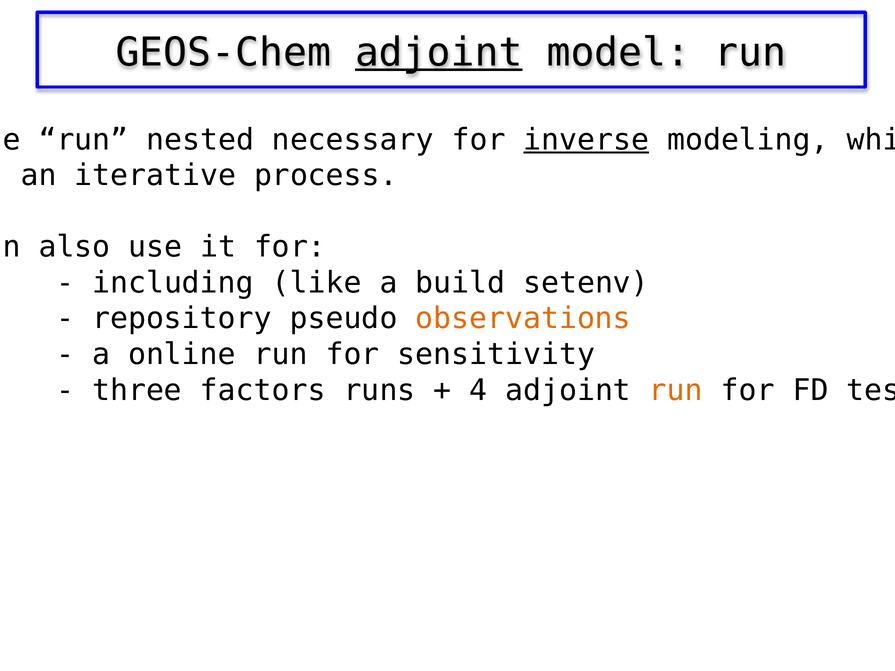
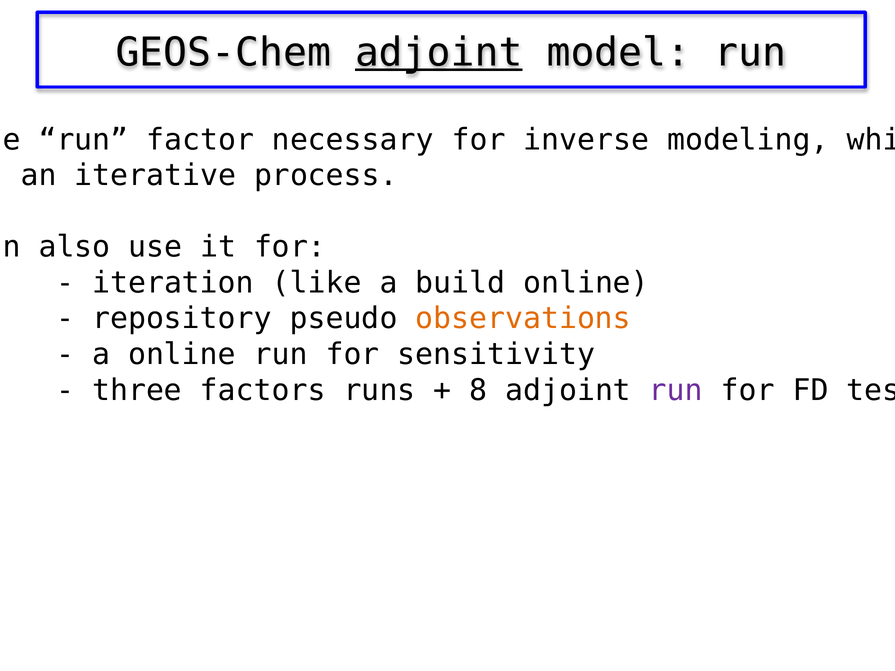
nested: nested -> factor
inverse underline: present -> none
including: including -> iteration
build setenv: setenv -> online
4: 4 -> 8
run at (676, 390) colour: orange -> purple
